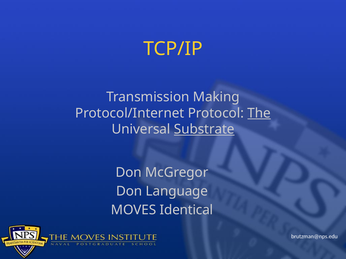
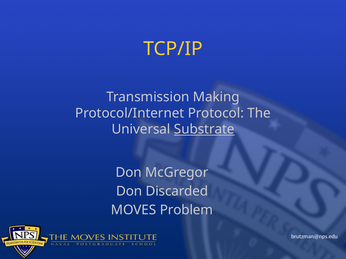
The underline: present -> none
Language: Language -> Discarded
Identical: Identical -> Problem
